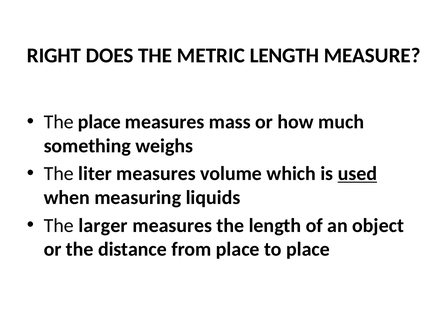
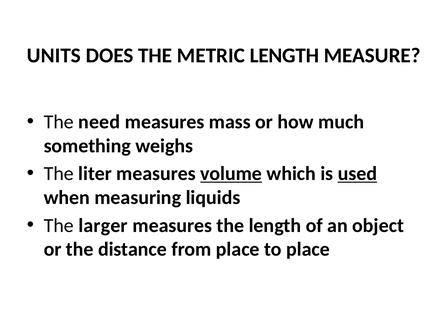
RIGHT: RIGHT -> UNITS
The place: place -> need
volume underline: none -> present
